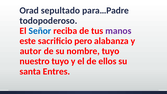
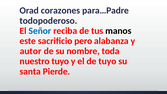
sepultado: sepultado -> corazones
manos colour: purple -> black
nombre tuyo: tuyo -> toda
de ellos: ellos -> tuyo
Entres: Entres -> Pierde
